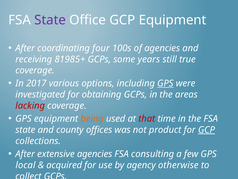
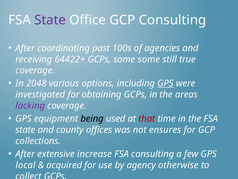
GCP Equipment: Equipment -> Consulting
four: four -> past
81985+: 81985+ -> 64422+
some years: years -> some
2017: 2017 -> 2048
lacking colour: red -> purple
being at (92, 118) colour: orange -> black
product: product -> ensures
GCP at (206, 129) underline: present -> none
extensive agencies: agencies -> increase
